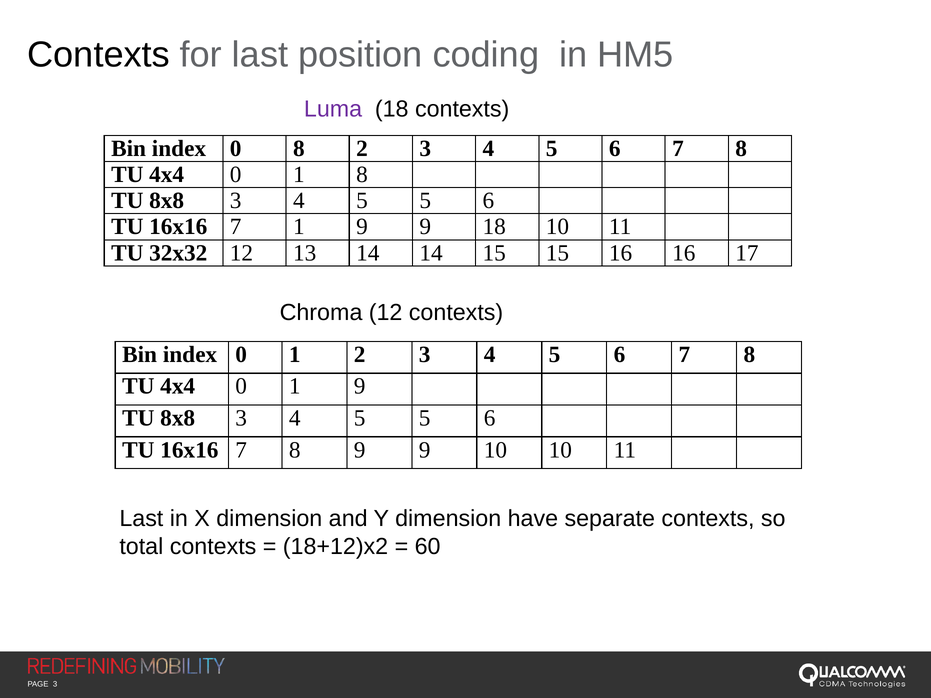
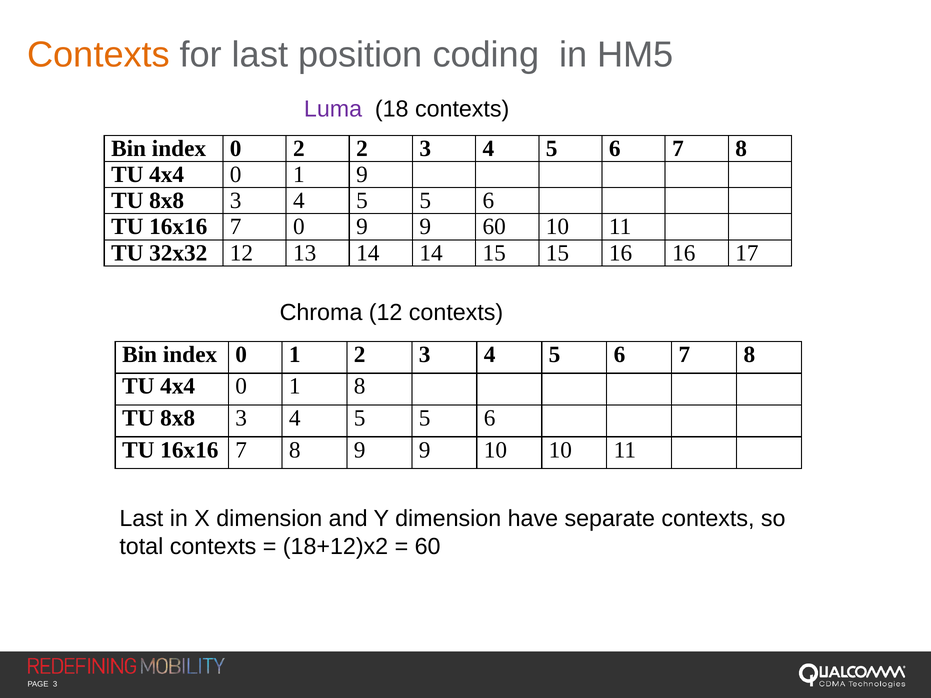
Contexts at (99, 55) colour: black -> orange
0 8: 8 -> 2
1 8: 8 -> 9
7 1: 1 -> 0
9 18: 18 -> 60
0 1 9: 9 -> 8
